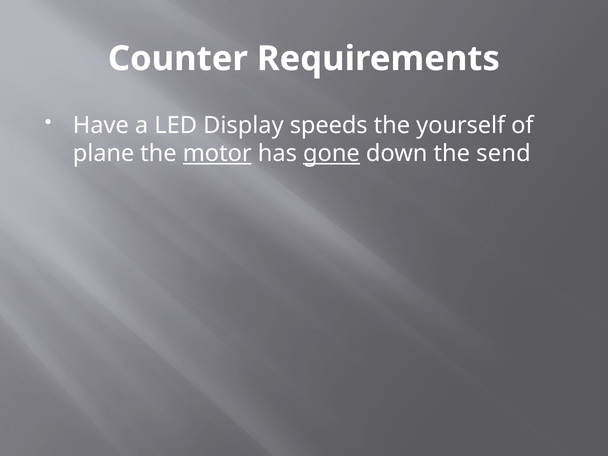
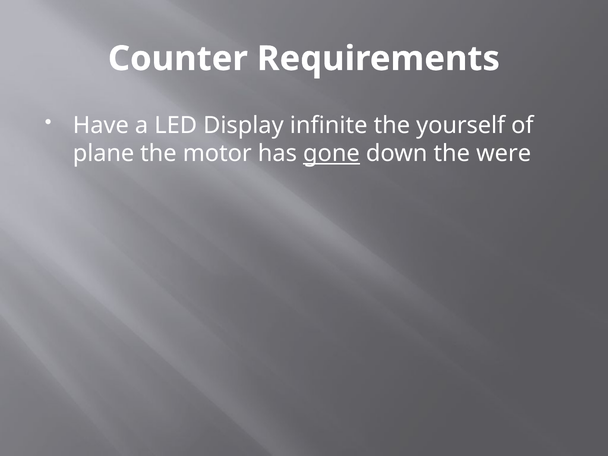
speeds: speeds -> infinite
motor underline: present -> none
send: send -> were
